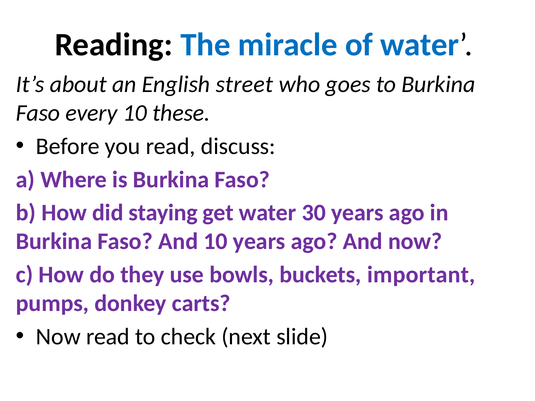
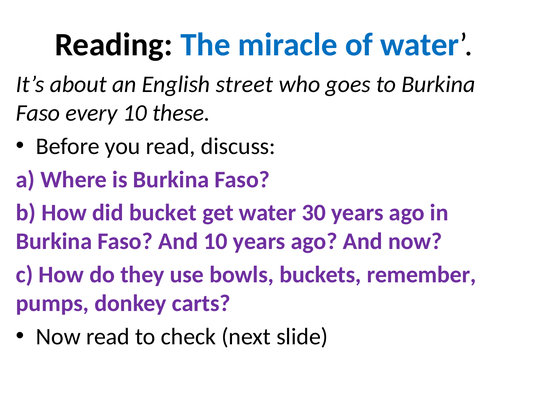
staying: staying -> bucket
important: important -> remember
